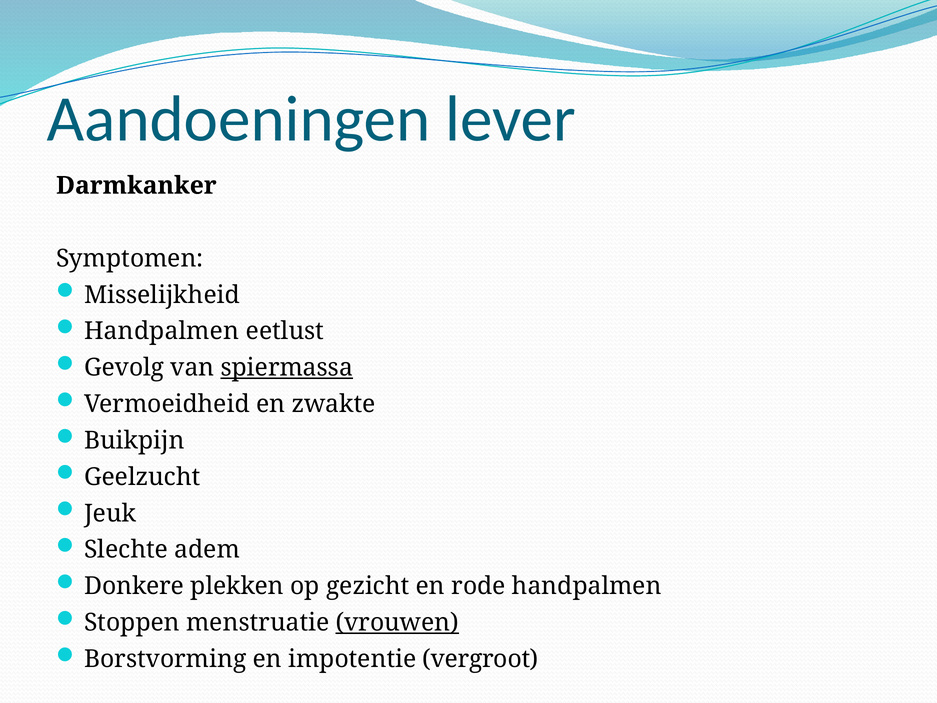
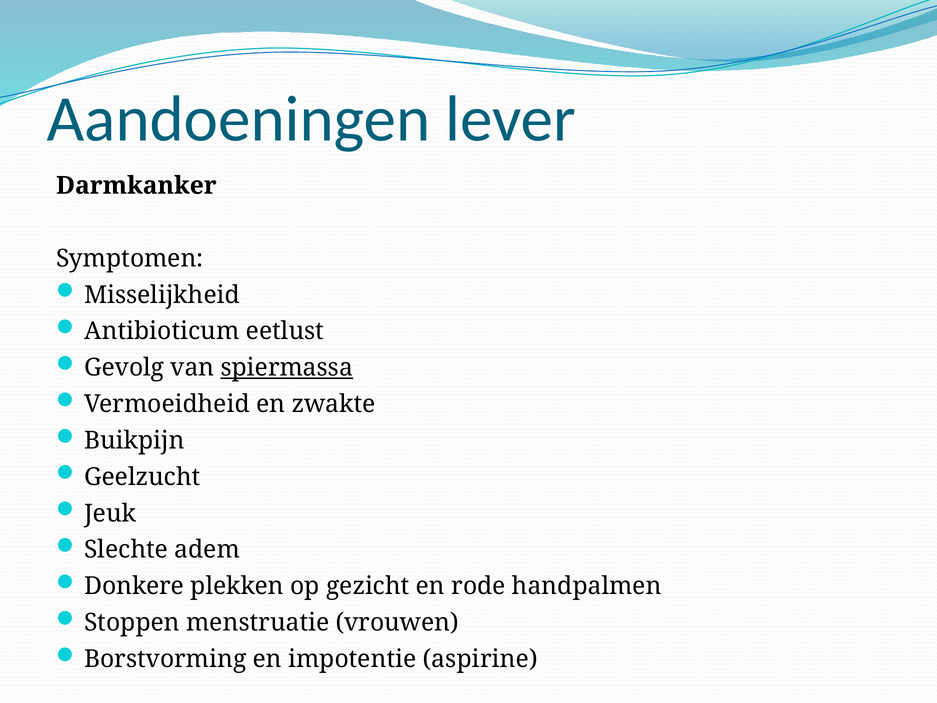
Handpalmen at (162, 331): Handpalmen -> Antibioticum
vrouwen underline: present -> none
vergroot: vergroot -> aspirine
